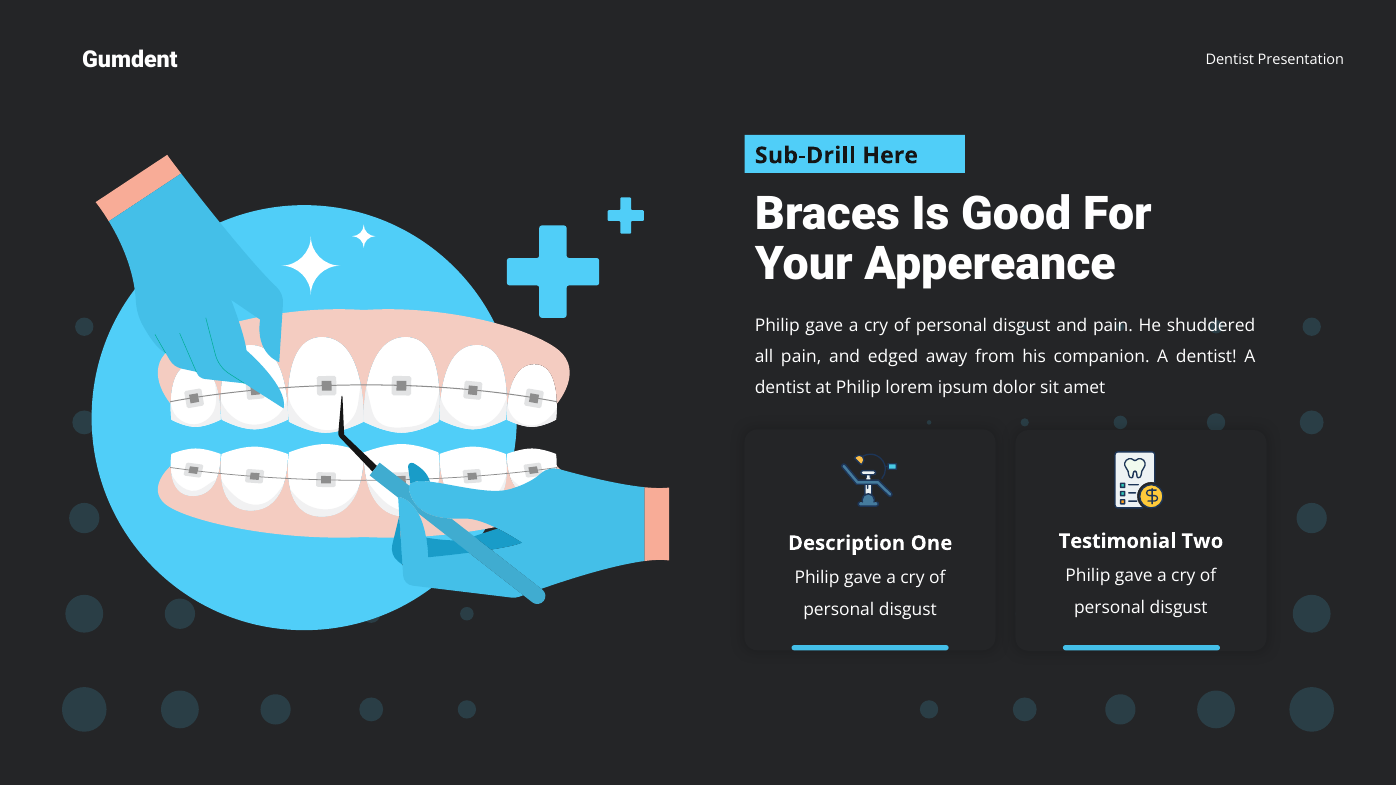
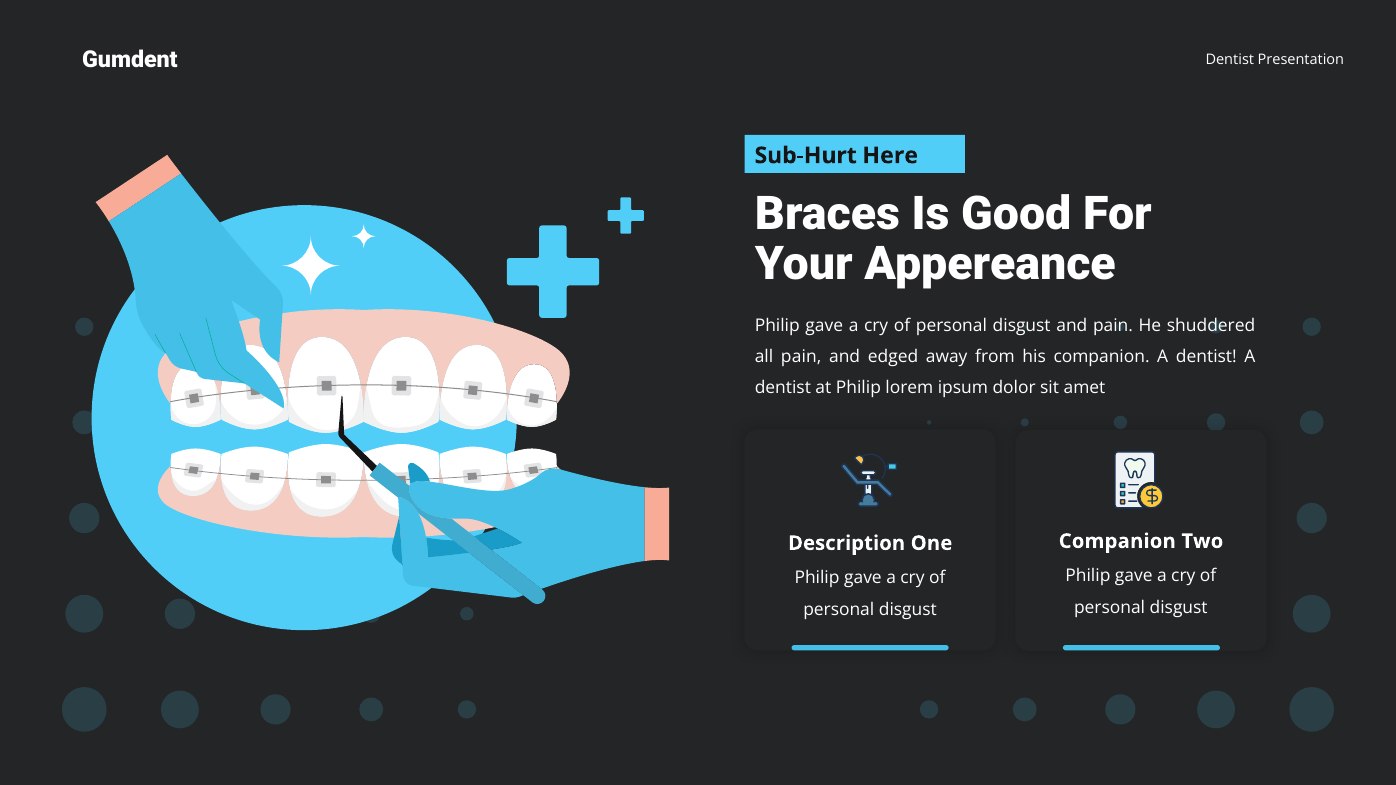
Sub-Drill: Sub-Drill -> Sub-Hurt
Testimonial at (1117, 541): Testimonial -> Companion
